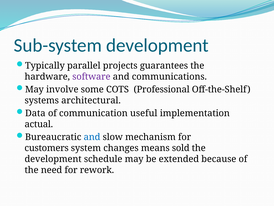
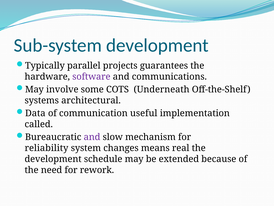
Professional: Professional -> Underneath
actual: actual -> called
and at (92, 137) colour: blue -> purple
customers: customers -> reliability
sold: sold -> real
